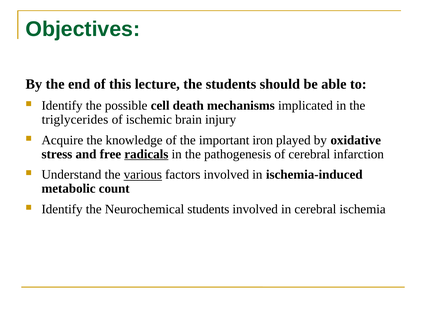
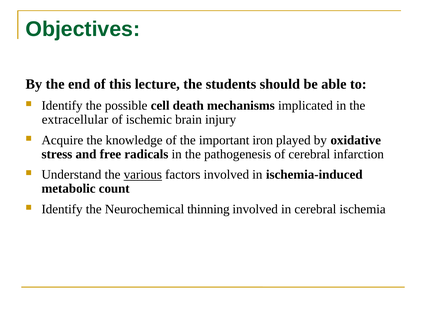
triglycerides: triglycerides -> extracellular
radicals underline: present -> none
Neurochemical students: students -> thinning
